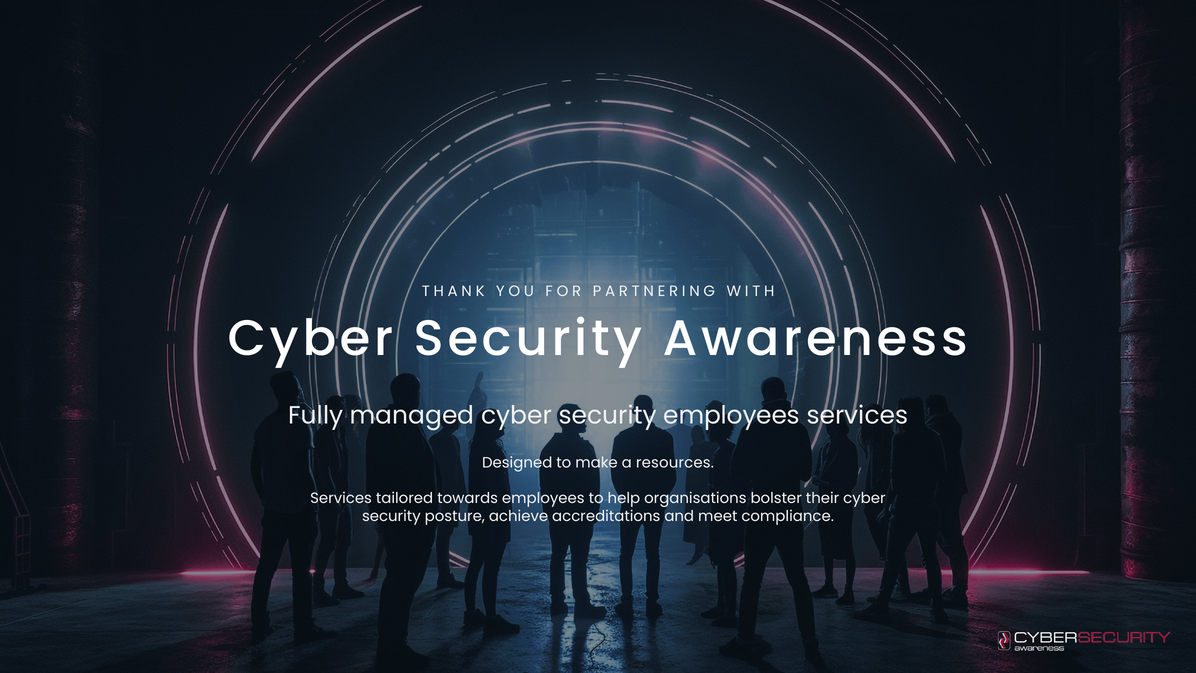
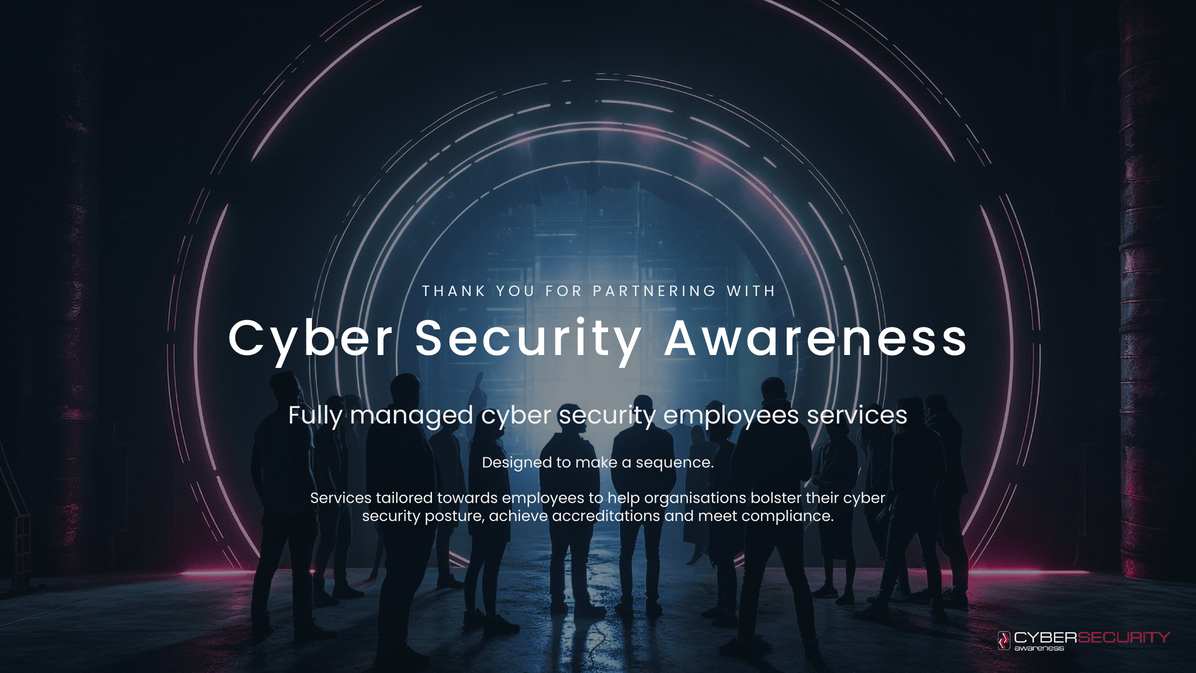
resources: resources -> sequence
